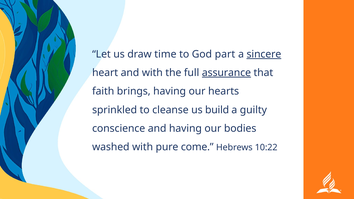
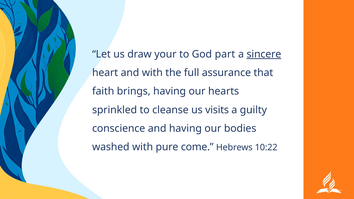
time: time -> your
assurance underline: present -> none
build: build -> visits
